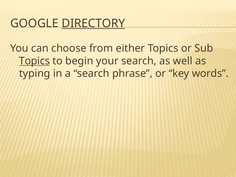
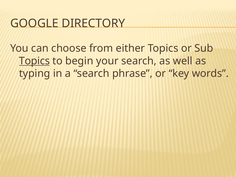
DIRECTORY underline: present -> none
